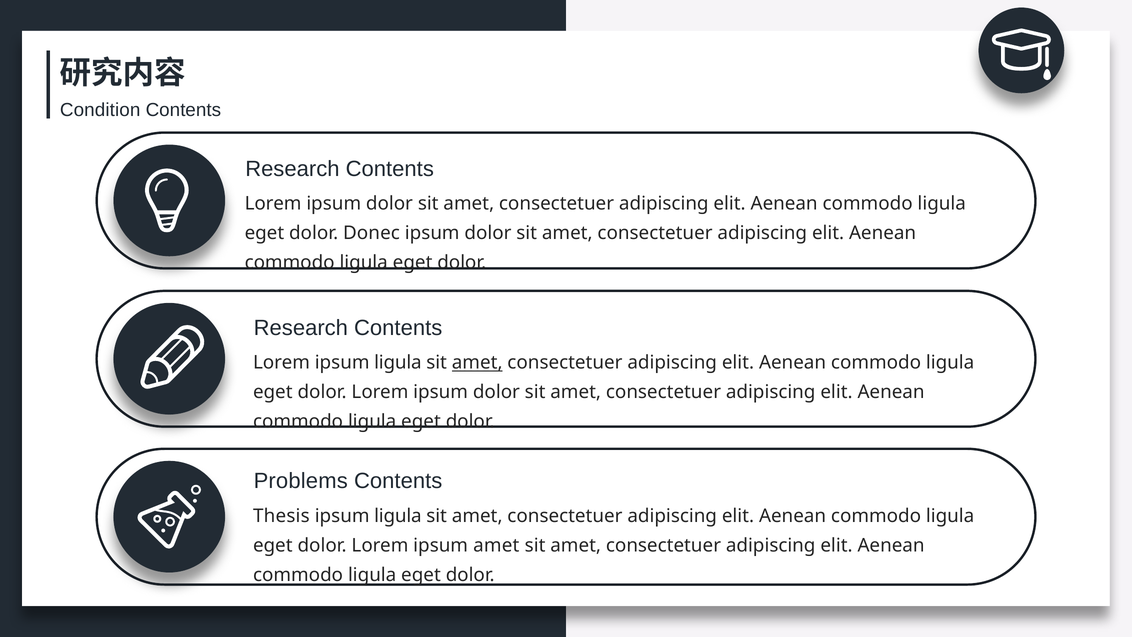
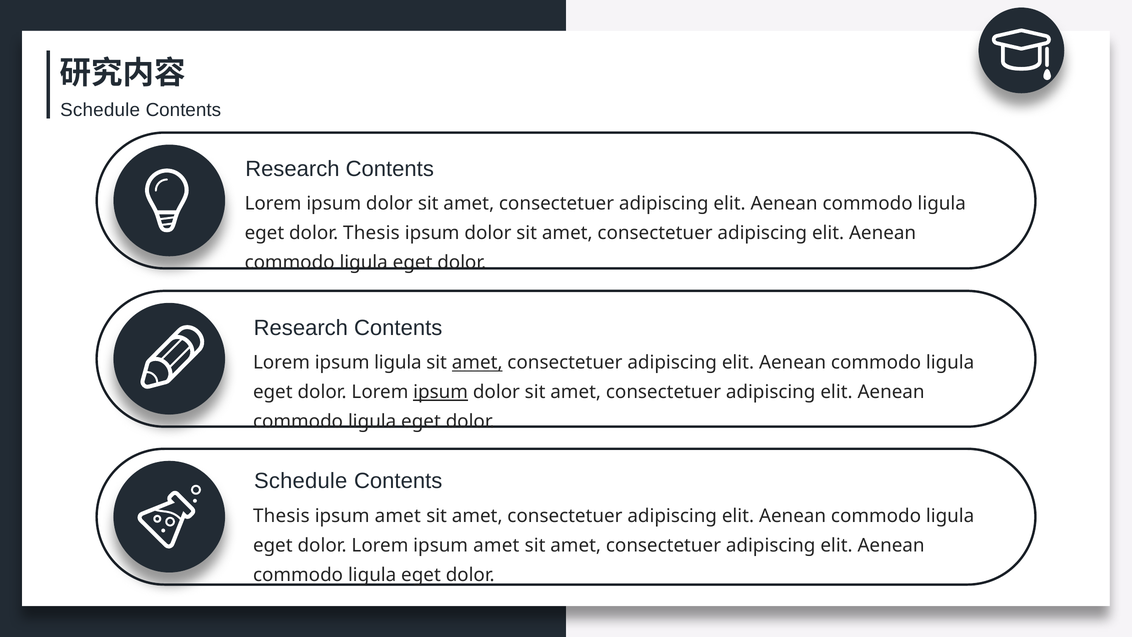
Condition at (100, 110): Condition -> Schedule
dolor Donec: Donec -> Thesis
ipsum at (441, 392) underline: none -> present
Problems at (301, 481): Problems -> Schedule
ligula at (398, 516): ligula -> amet
